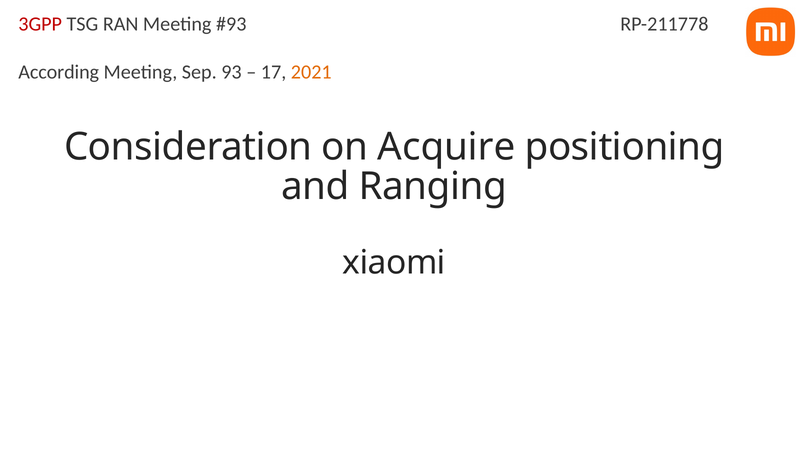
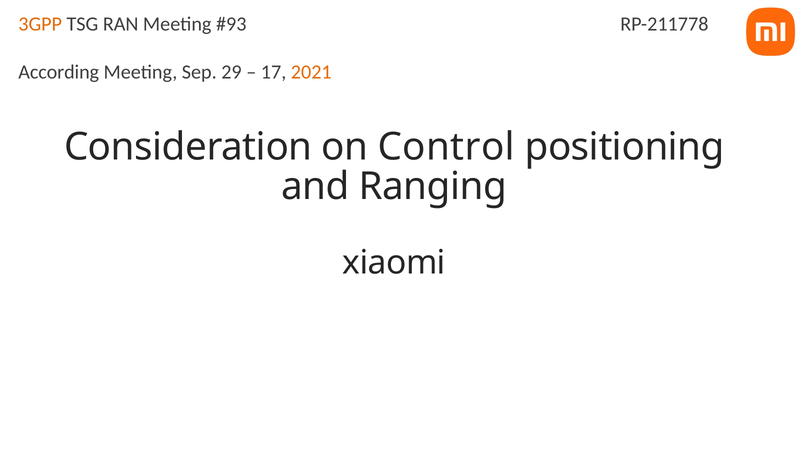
3GPP colour: red -> orange
93: 93 -> 29
Acquire: Acquire -> Control
